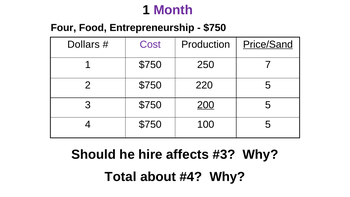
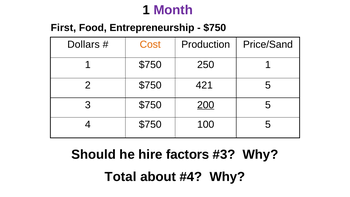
Four: Four -> First
Cost colour: purple -> orange
Price/Sand underline: present -> none
250 7: 7 -> 1
220: 220 -> 421
affects: affects -> factors
